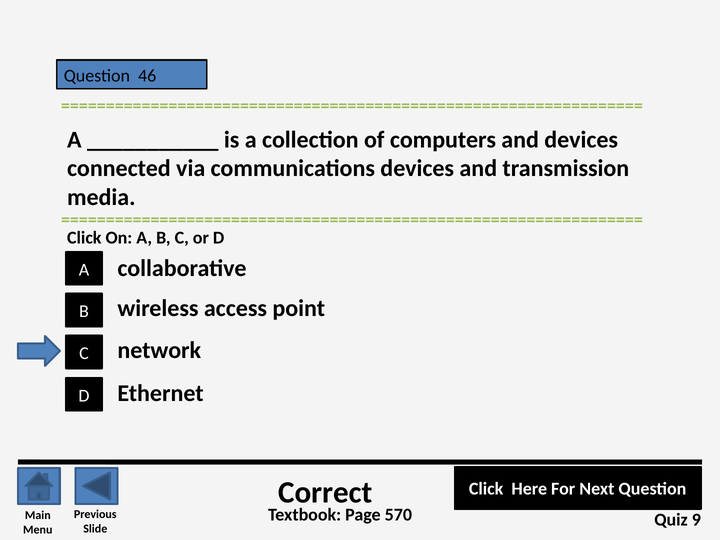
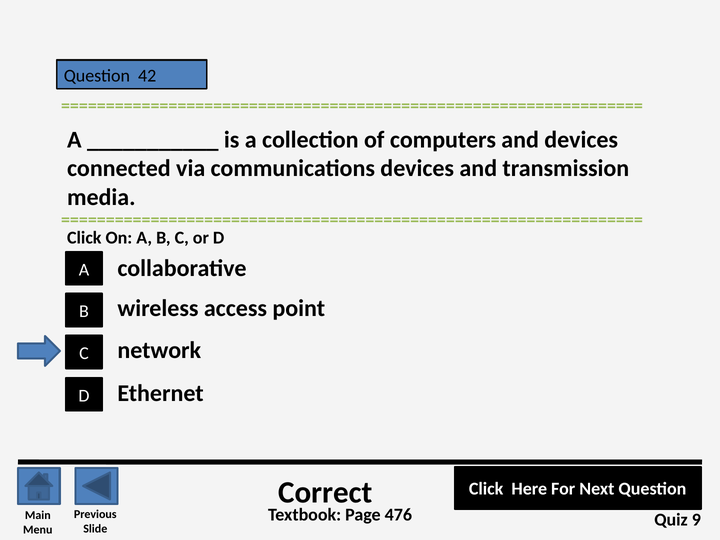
46: 46 -> 42
570: 570 -> 476
